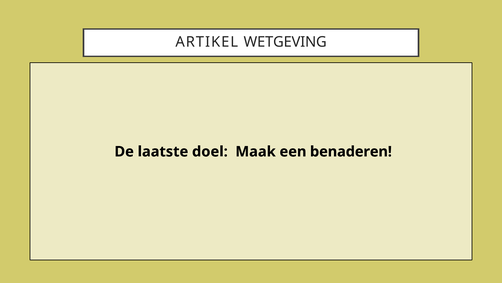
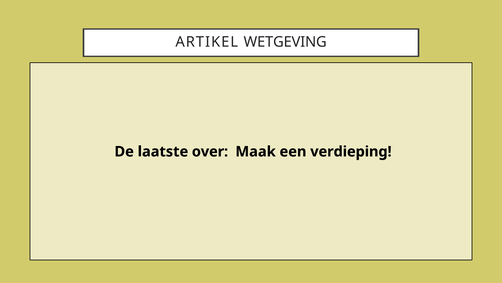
doel: doel -> over
benaderen: benaderen -> verdieping
